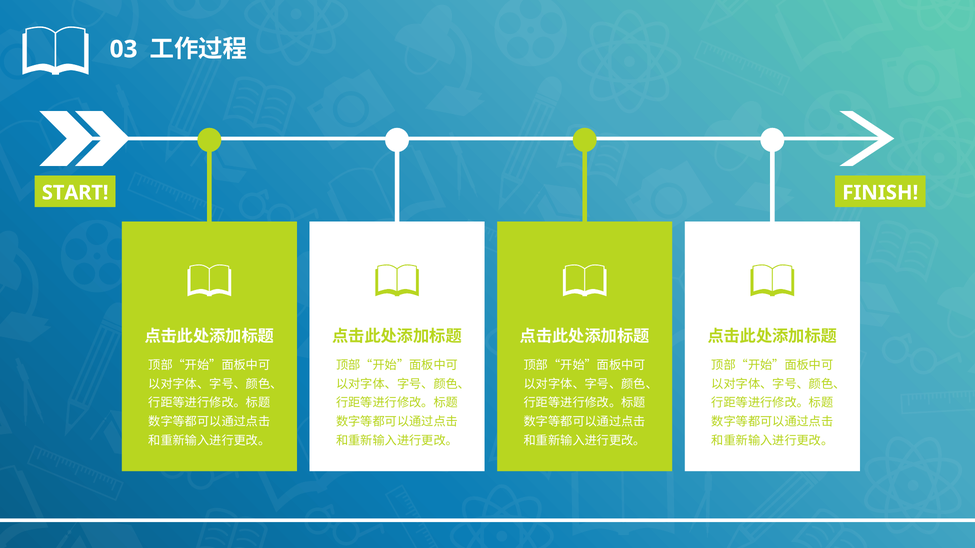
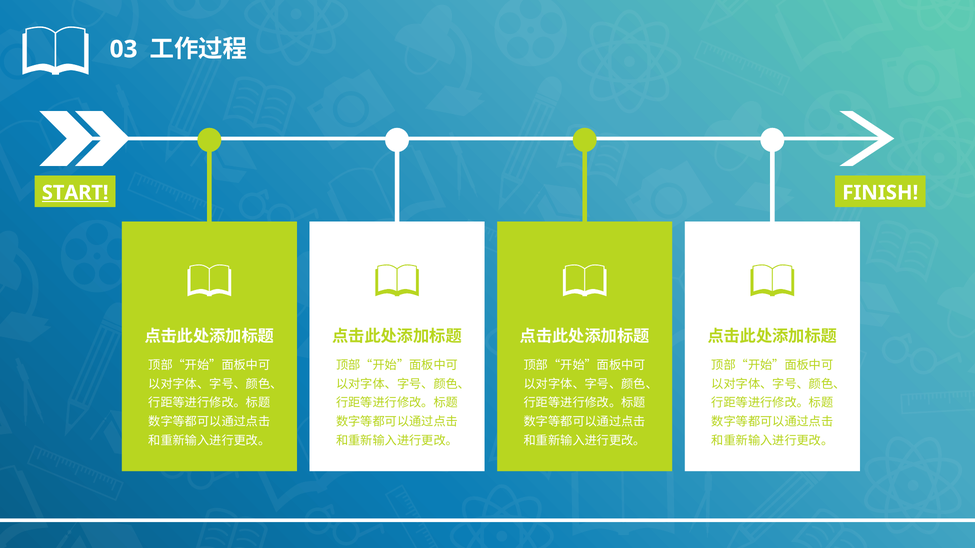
START underline: none -> present
